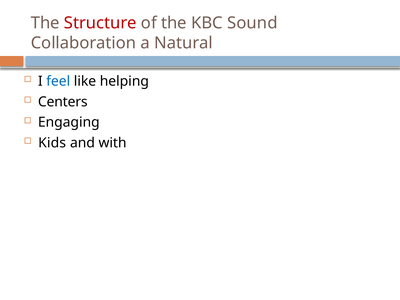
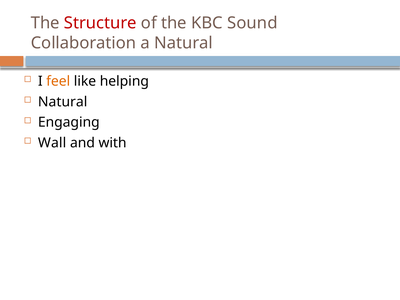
feel colour: blue -> orange
Centers at (63, 102): Centers -> Natural
Kids: Kids -> Wall
